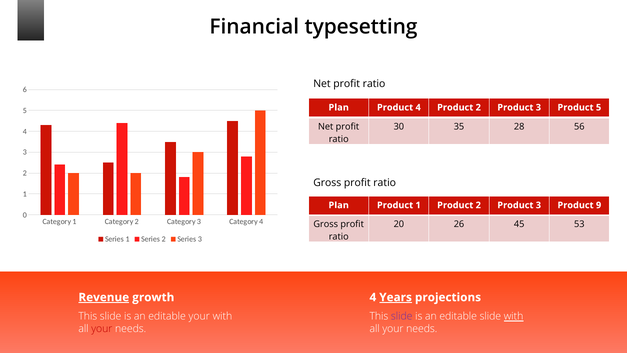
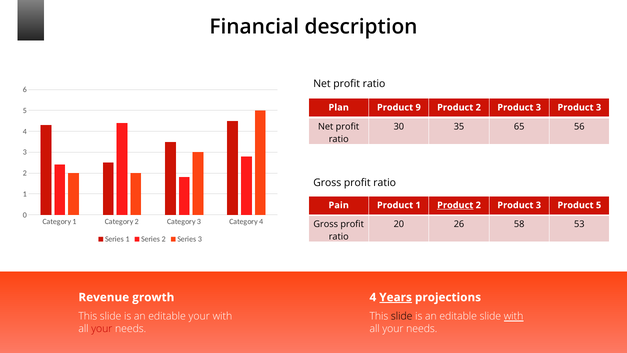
typesetting: typesetting -> description
Product 4: 4 -> 9
3 Product 5: 5 -> 3
28: 28 -> 65
Plan at (339, 205): Plan -> Pain
Product at (455, 205) underline: none -> present
Product 9: 9 -> 5
45: 45 -> 58
Revenue underline: present -> none
slide at (402, 316) colour: purple -> black
